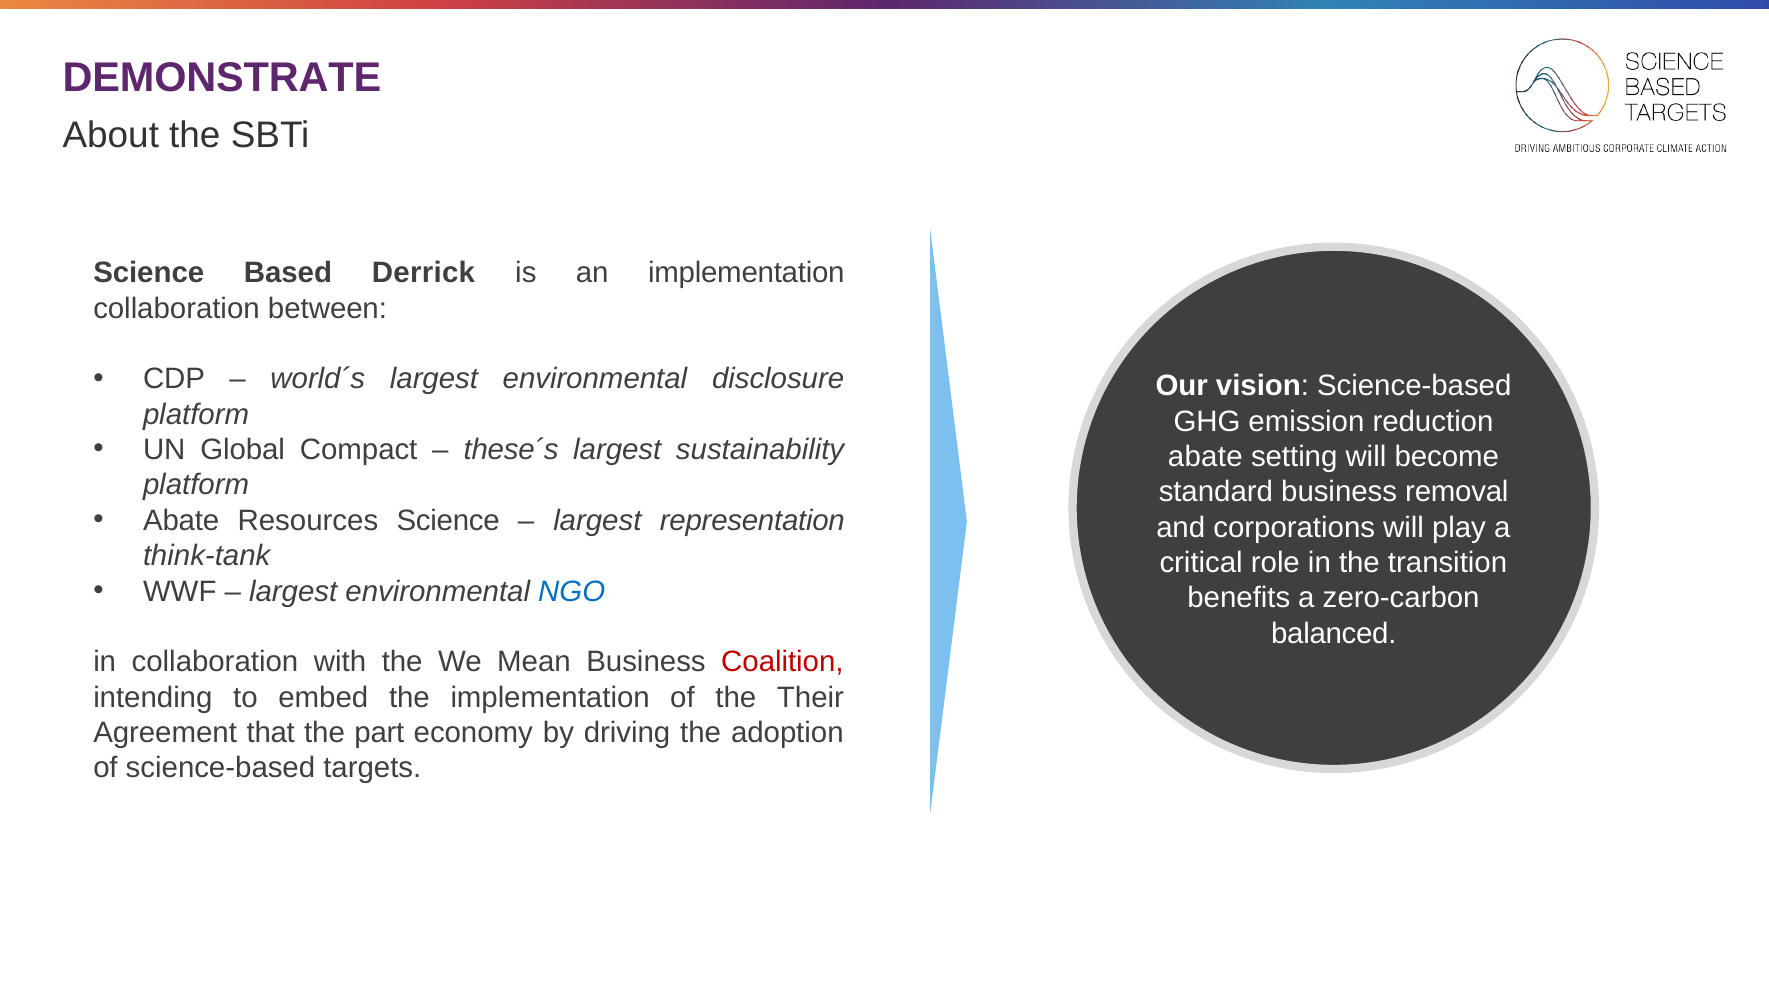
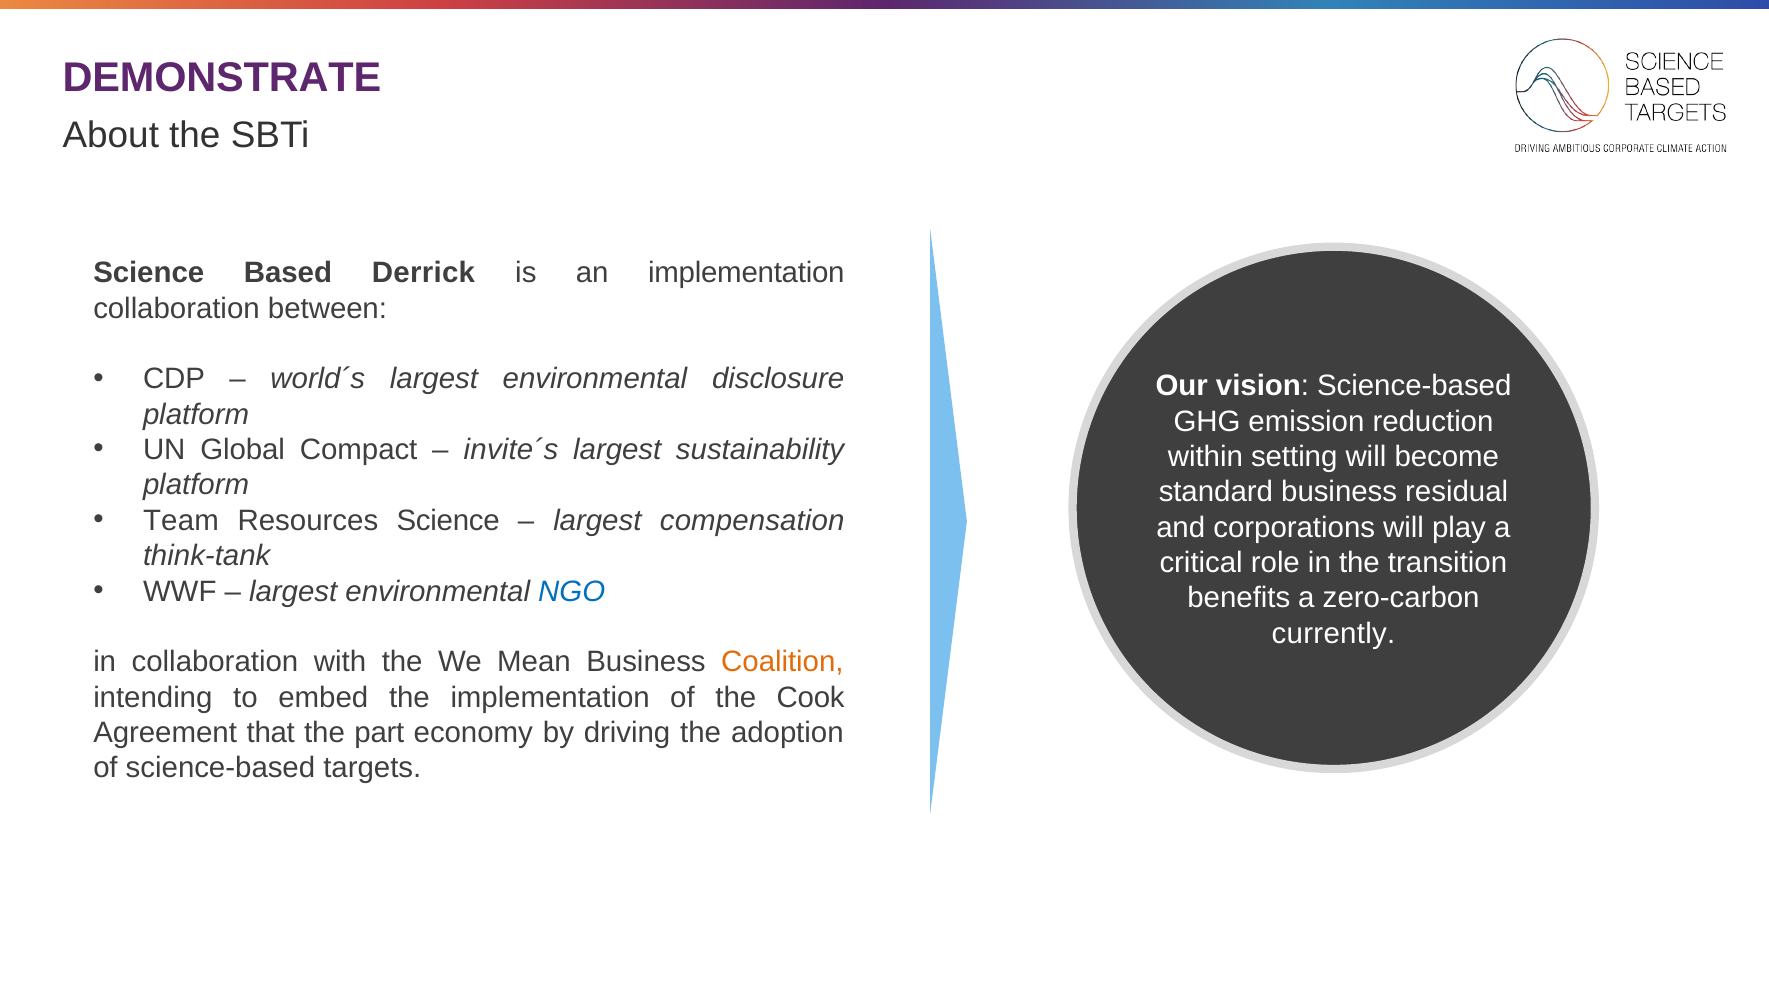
these´s: these´s -> invite´s
abate at (1205, 457): abate -> within
removal: removal -> residual
Abate at (181, 521): Abate -> Team
representation: representation -> compensation
balanced: balanced -> currently
Coalition colour: red -> orange
Their: Their -> Cook
